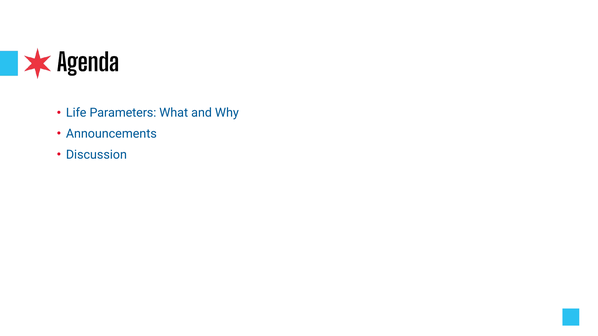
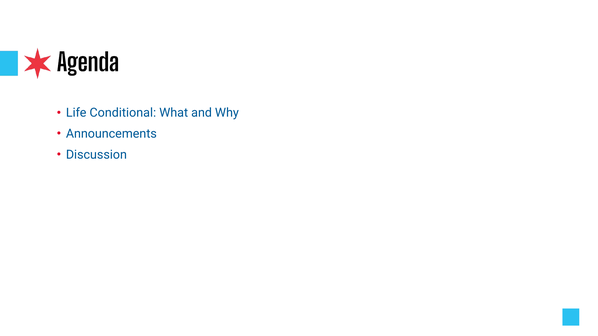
Parameters: Parameters -> Conditional
